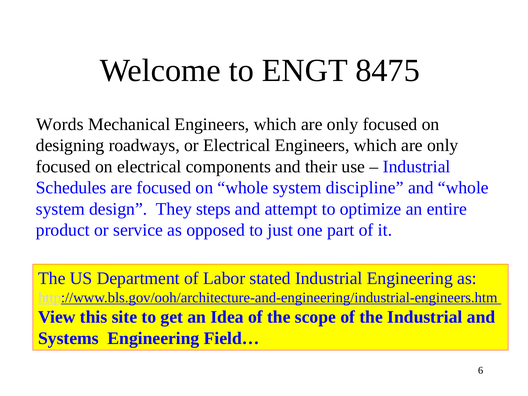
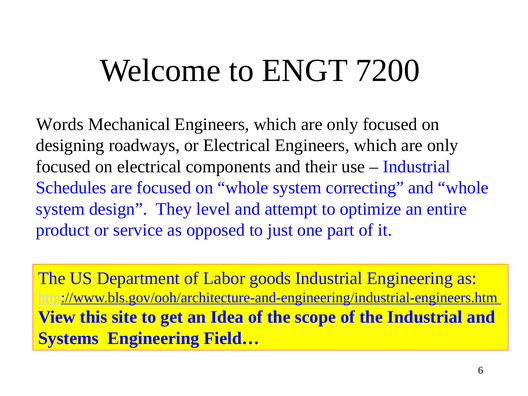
8475: 8475 -> 7200
discipline: discipline -> correcting
steps: steps -> level
stated: stated -> goods
